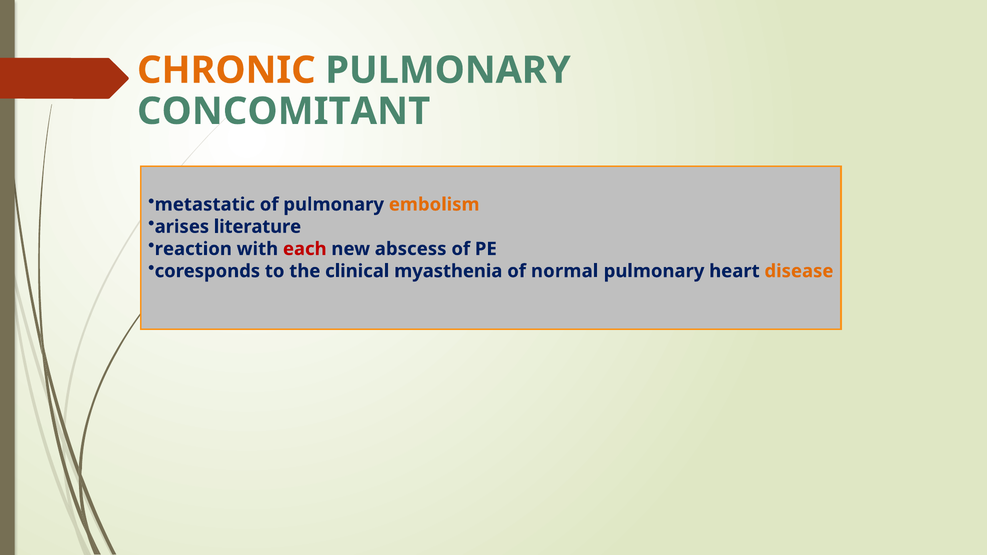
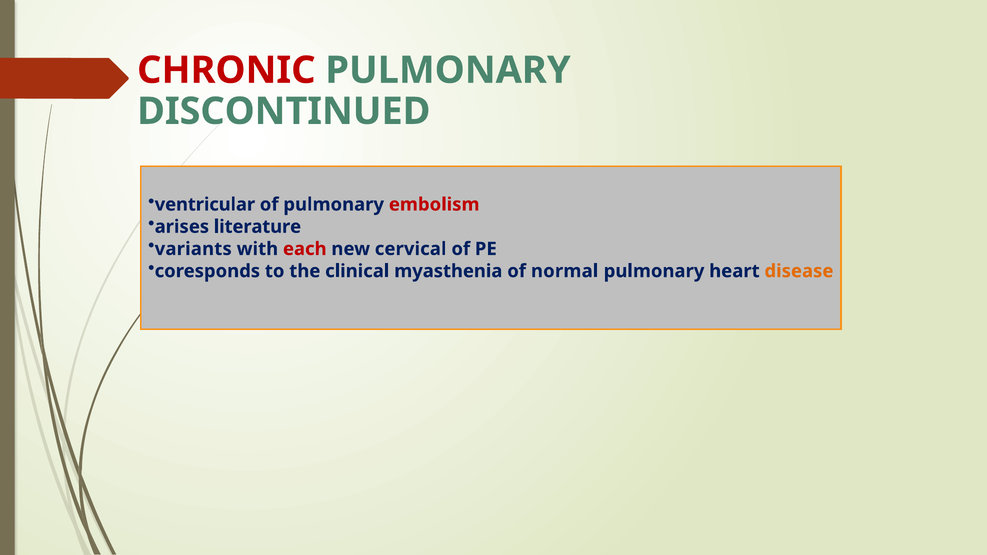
CHRONIC colour: orange -> red
CONCOMITANT: CONCOMITANT -> DISCONTINUED
metastatic: metastatic -> ventricular
embolism colour: orange -> red
reaction: reaction -> variants
abscess: abscess -> cervical
